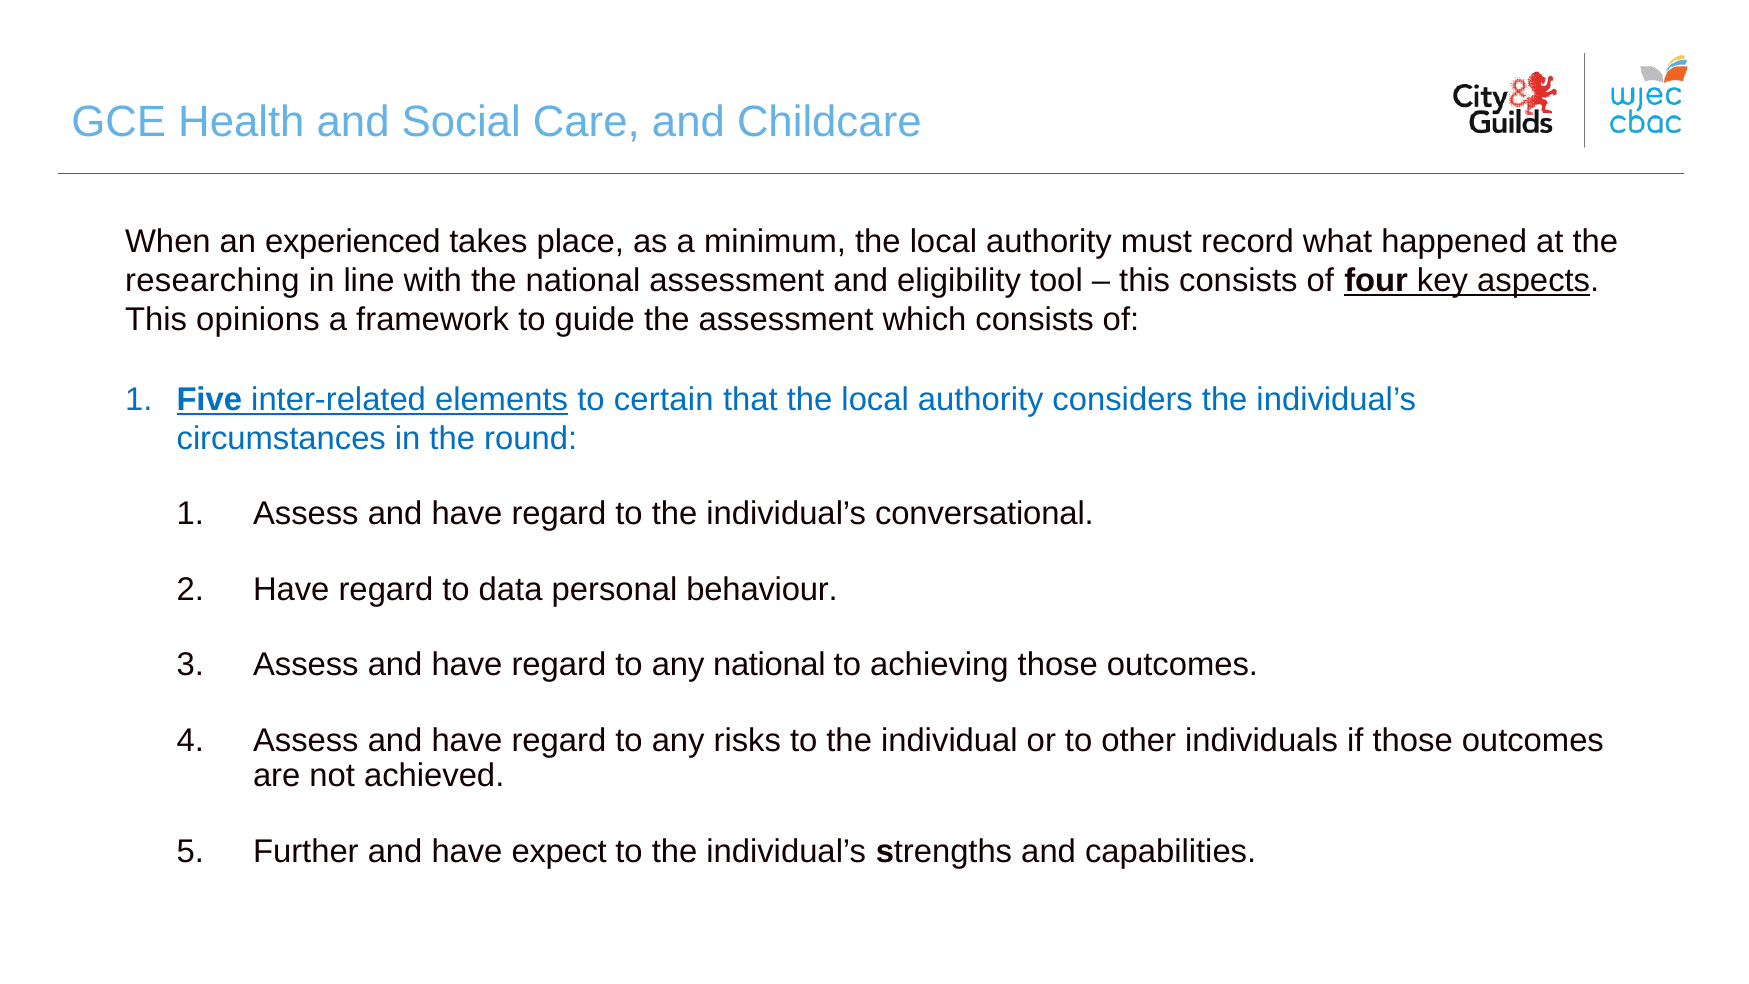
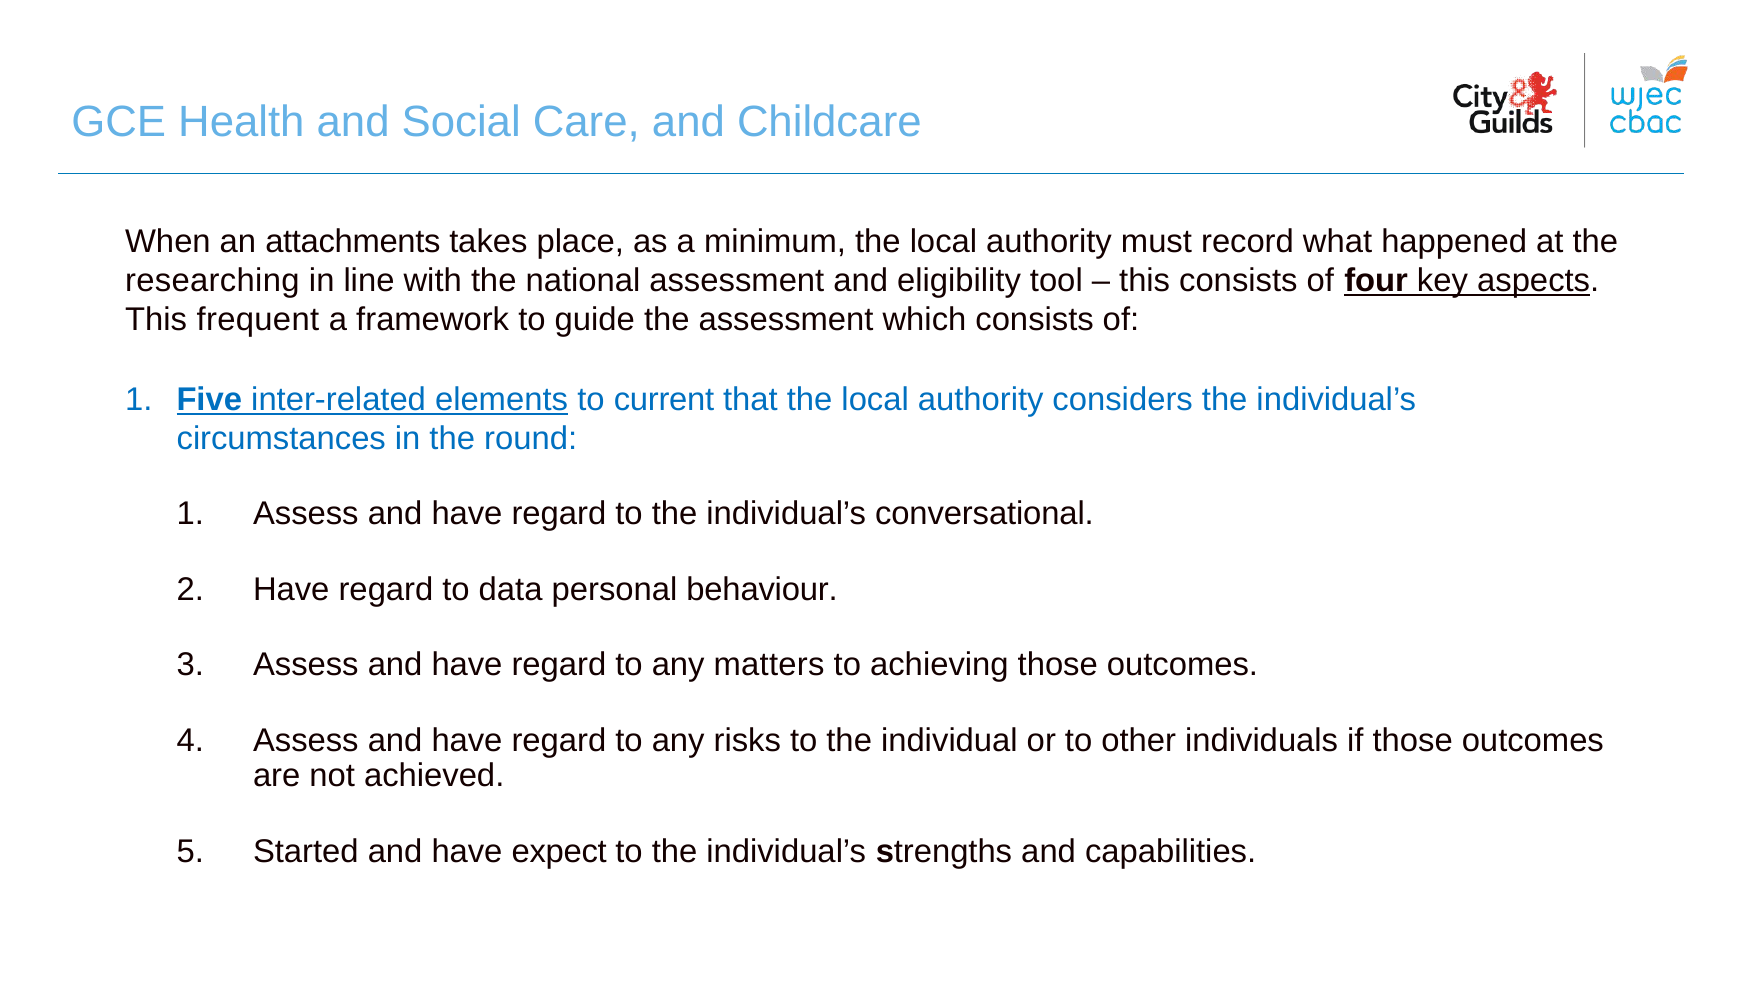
experienced: experienced -> attachments
opinions: opinions -> frequent
certain: certain -> current
any national: national -> matters
Further: Further -> Started
